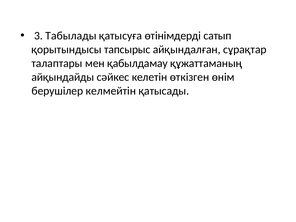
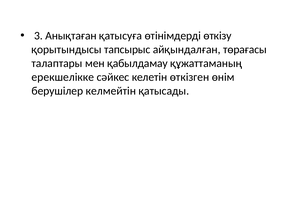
Табылады: Табылады -> Анықтаған
сатып: сатып -> өткізу
сұрақтар: сұрақтар -> төрағасы
айқындайды: айқындайды -> ерекшелікке
